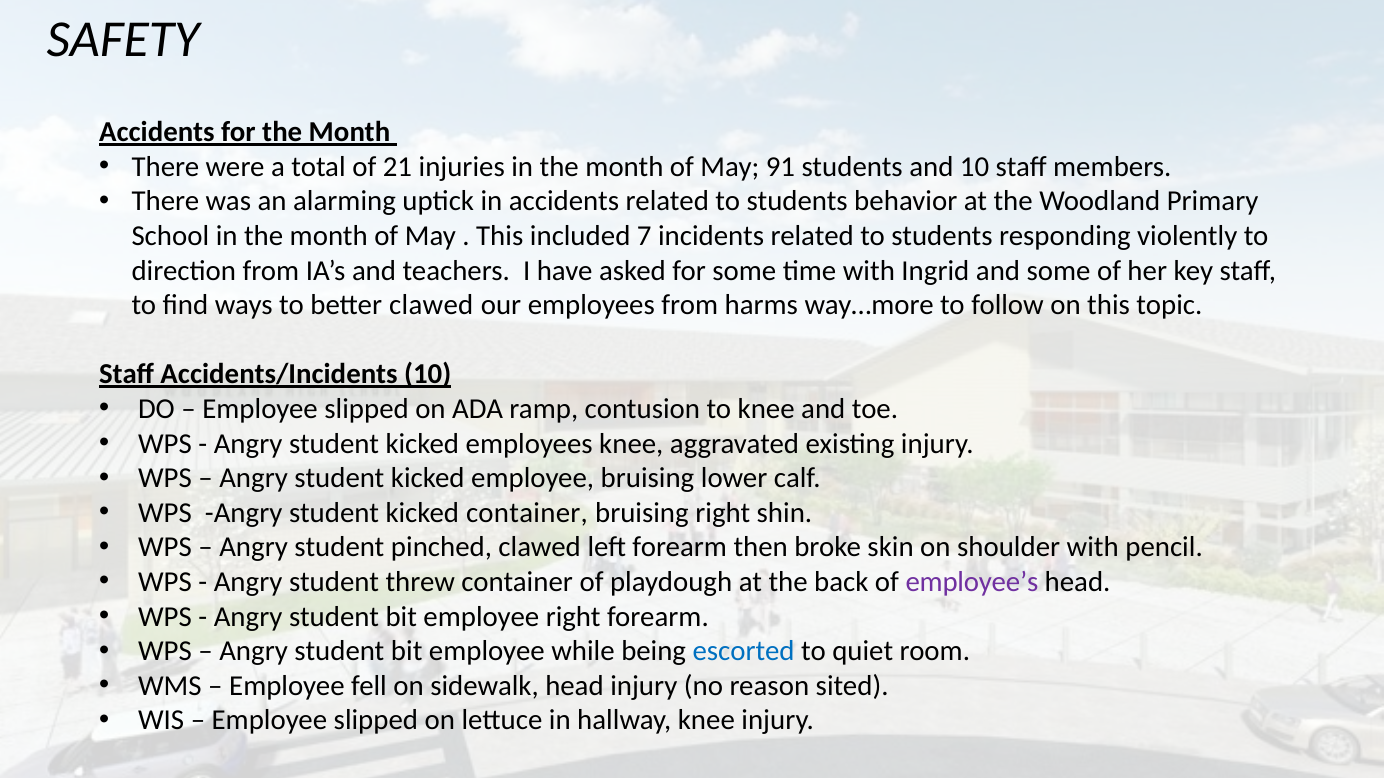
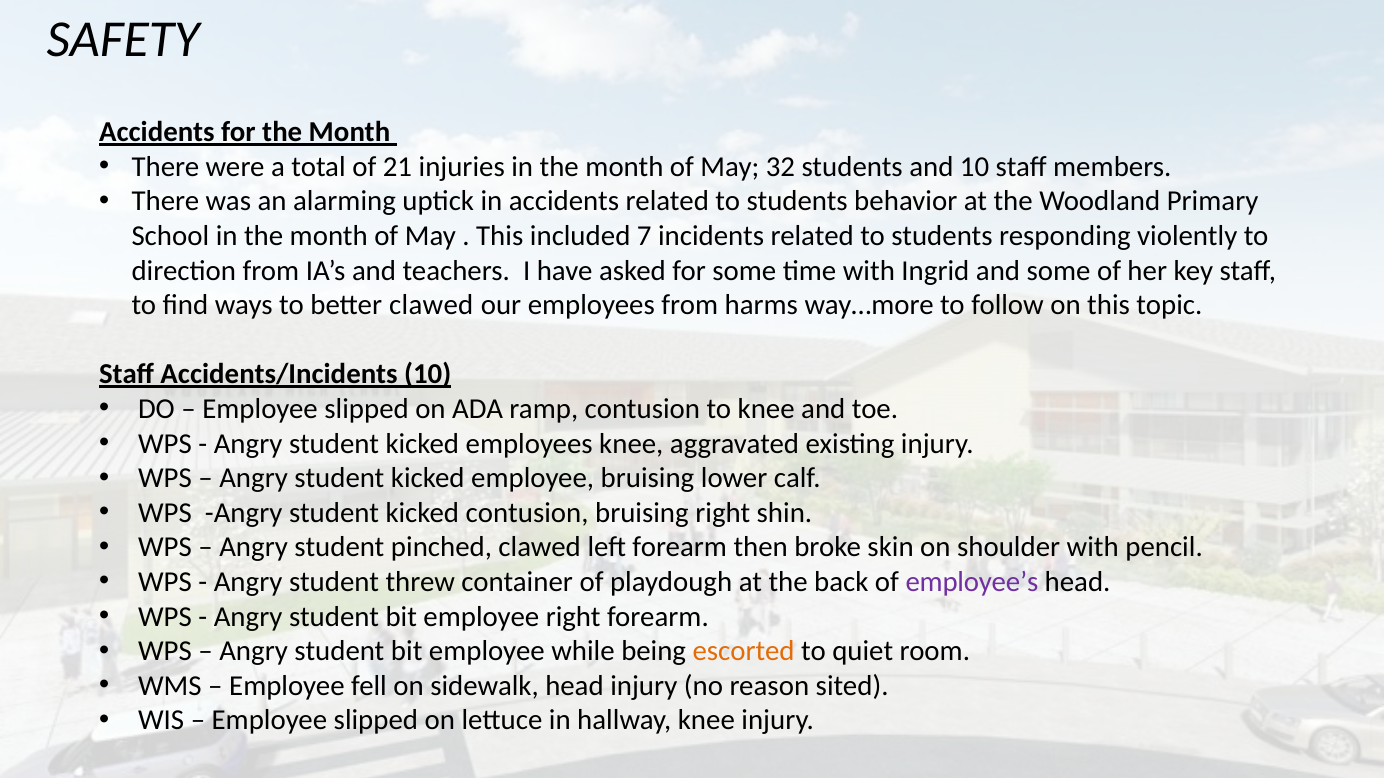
91: 91 -> 32
kicked container: container -> contusion
escorted colour: blue -> orange
